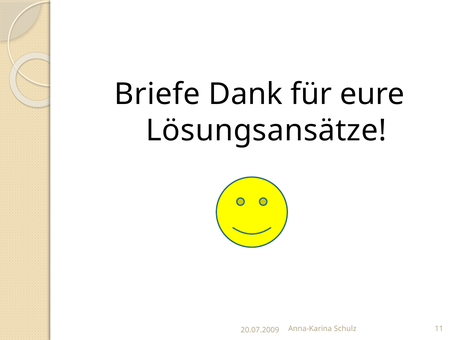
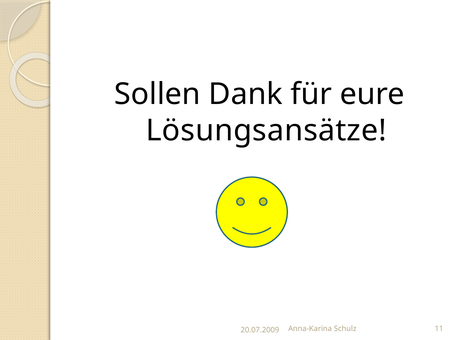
Briefe: Briefe -> Sollen
